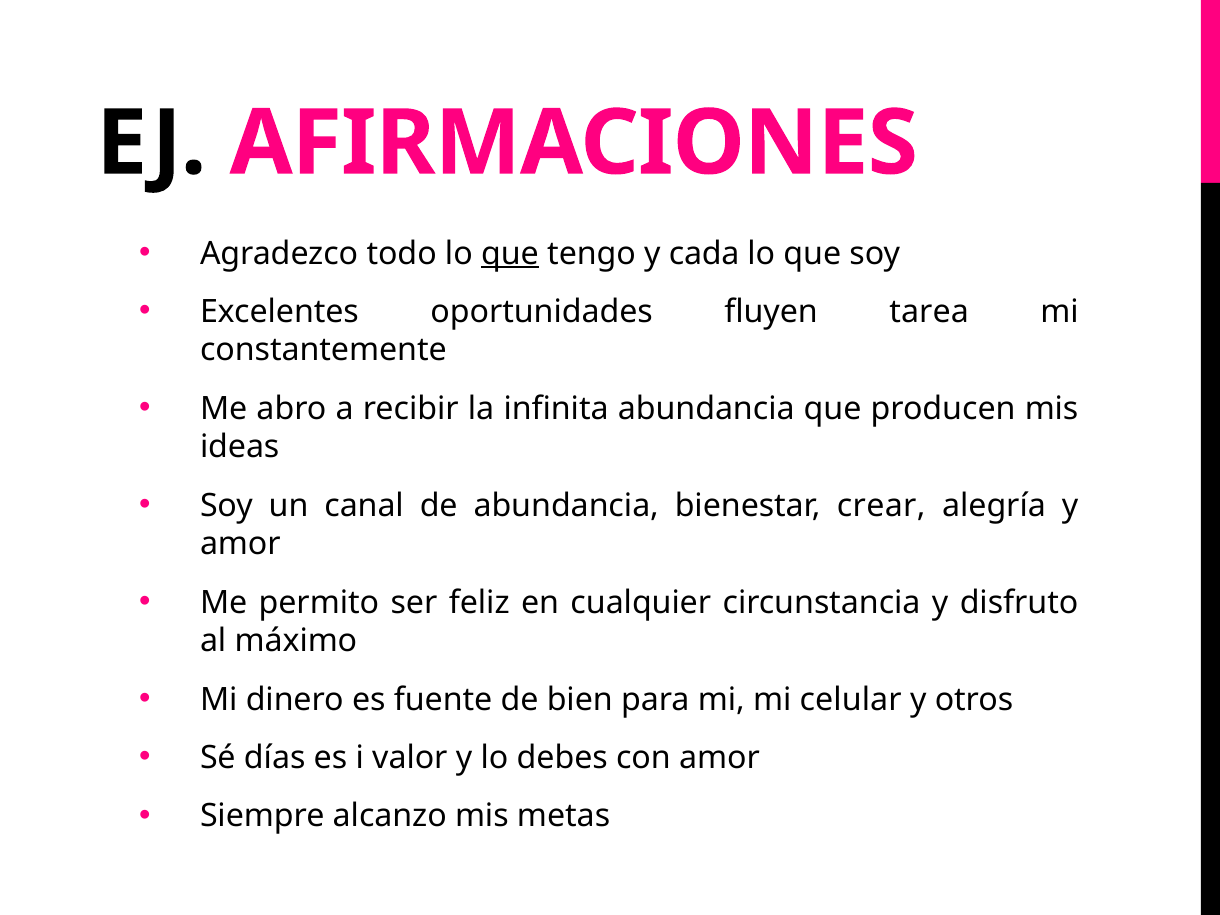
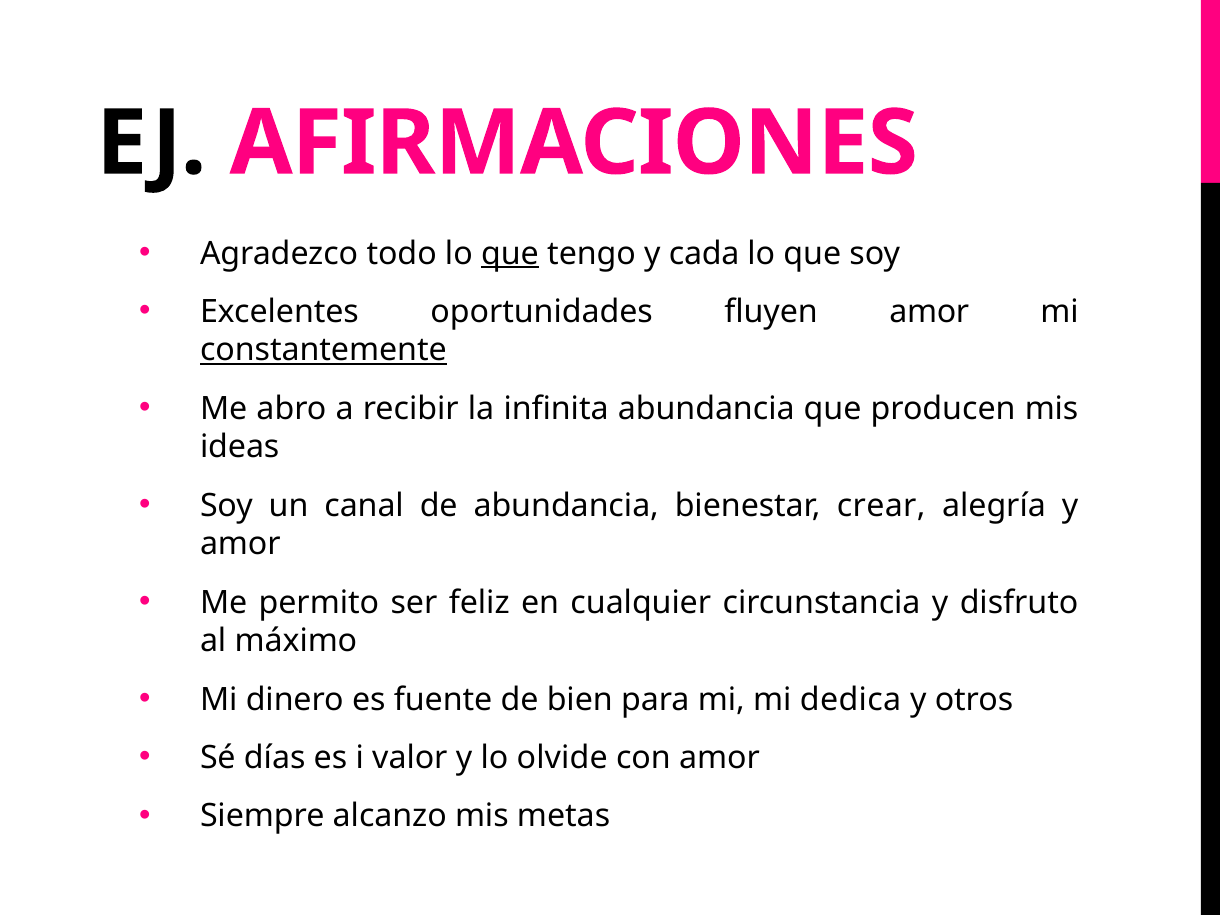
fluyen tarea: tarea -> amor
constantemente underline: none -> present
celular: celular -> dedica
debes: debes -> olvide
